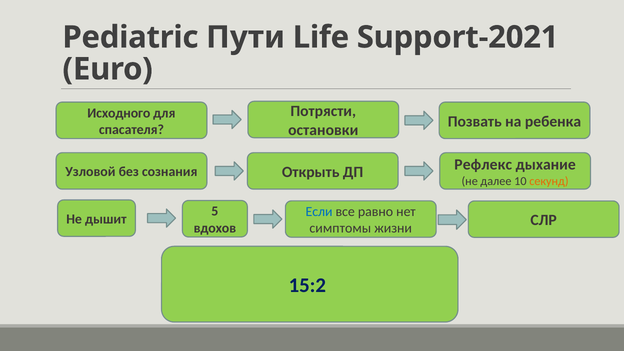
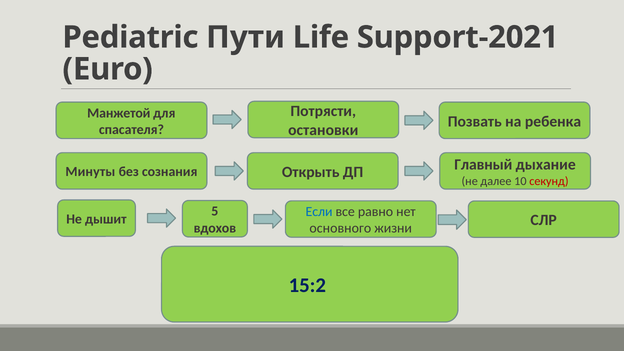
Исходного: Исходного -> Манжетой
Узловой: Узловой -> Минуты
Рефлекс: Рефлекс -> Главный
секунд colour: orange -> red
симптомы: симптомы -> основного
